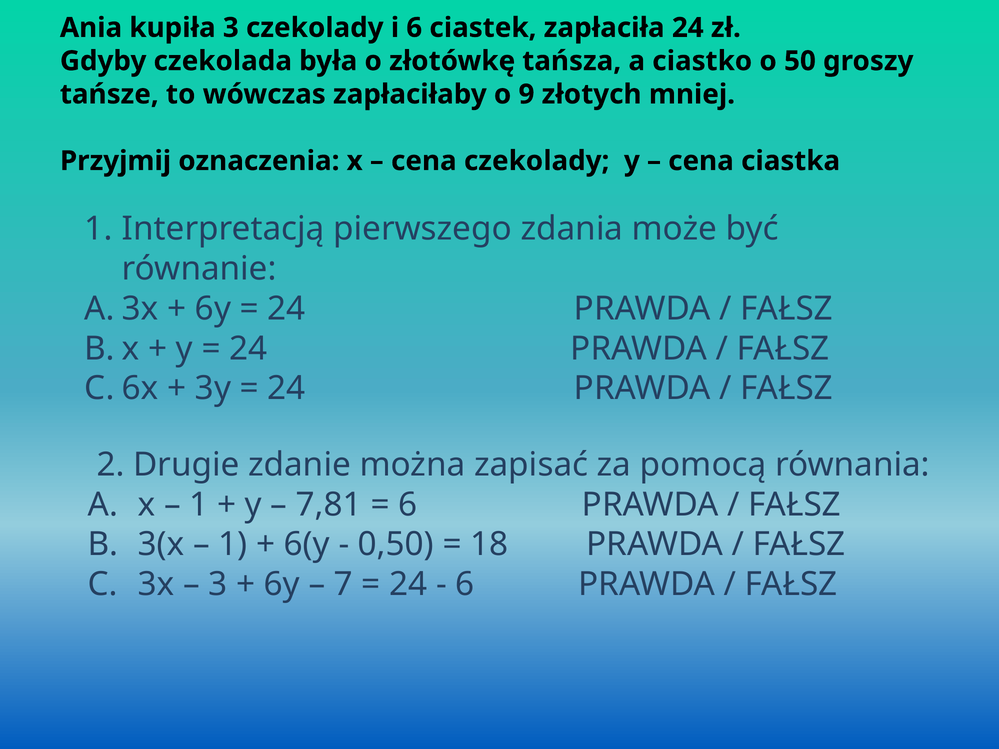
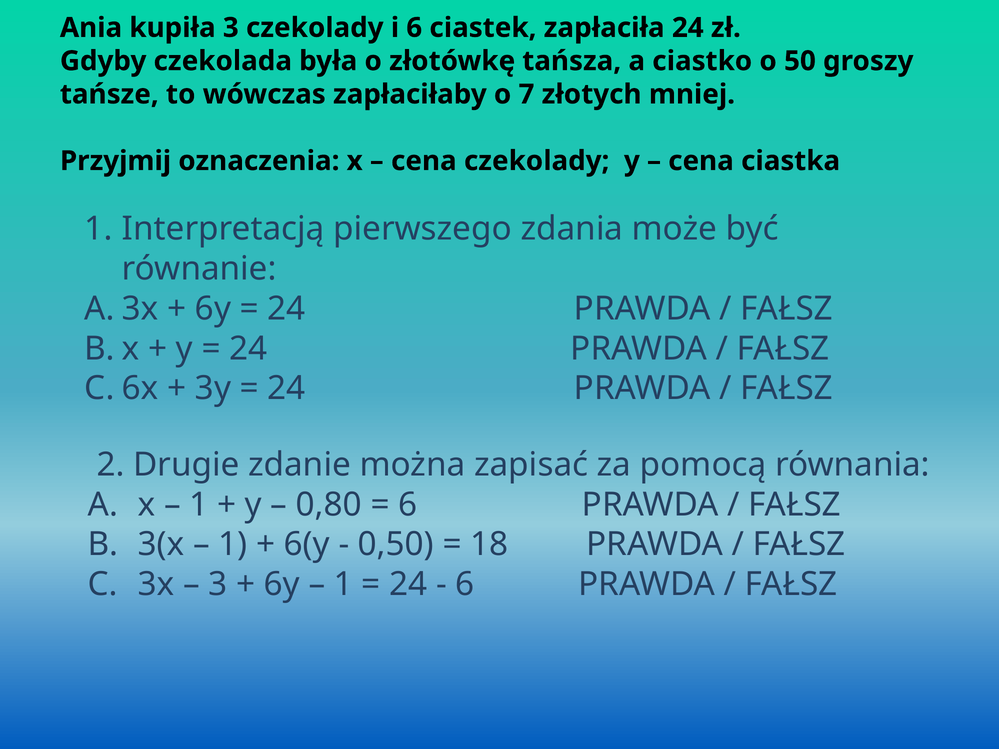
9: 9 -> 7
7,81: 7,81 -> 0,80
7 at (343, 585): 7 -> 1
